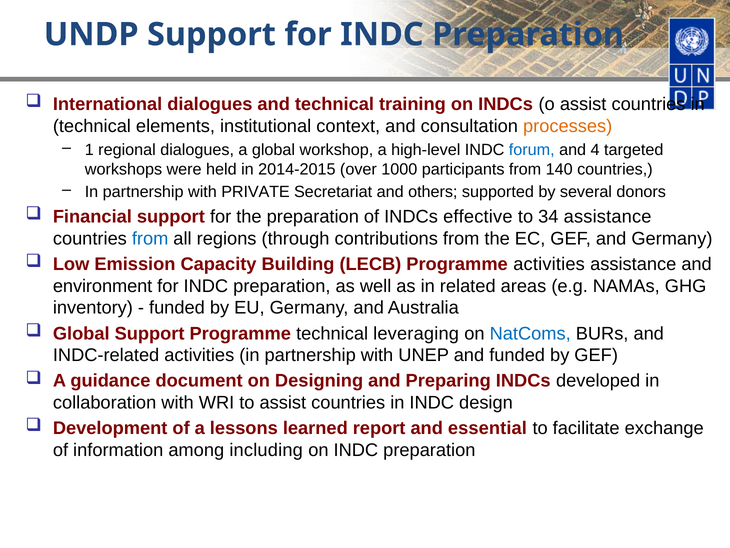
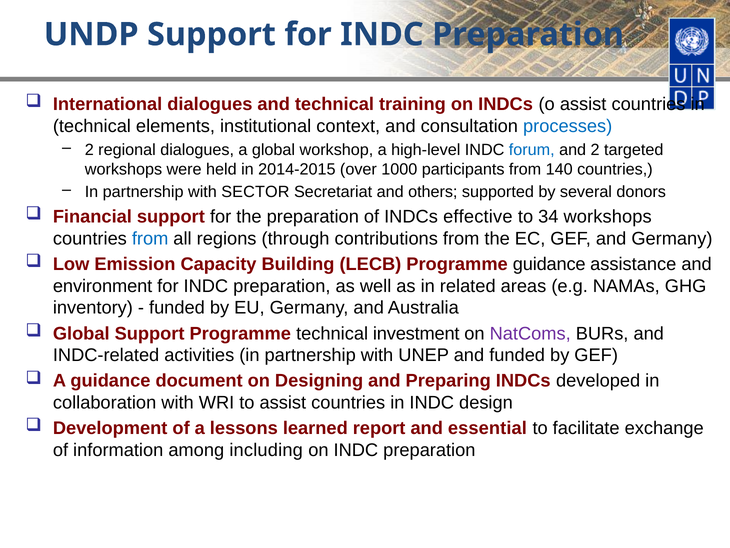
processes colour: orange -> blue
1 at (89, 150): 1 -> 2
and 4: 4 -> 2
PRIVATE: PRIVATE -> SECTOR
34 assistance: assistance -> workshops
Programme activities: activities -> guidance
leveraging: leveraging -> investment
NatComs colour: blue -> purple
